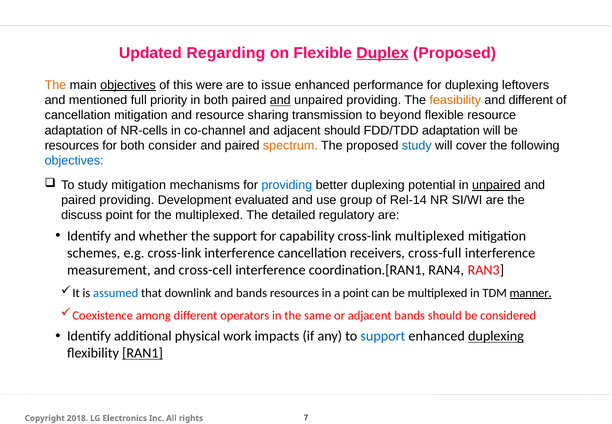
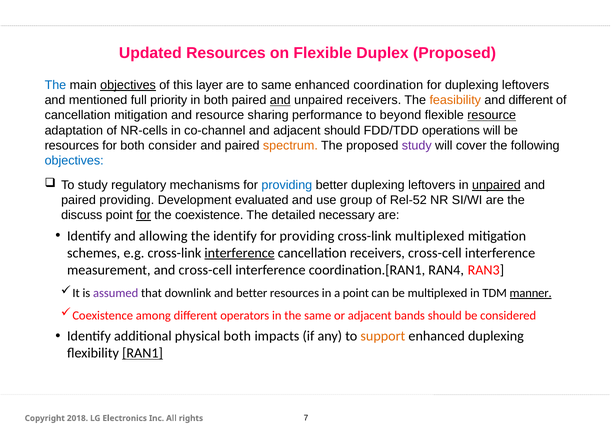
Updated Regarding: Regarding -> Resources
Duplex underline: present -> none
The at (55, 85) colour: orange -> blue
were: were -> layer
to issue: issue -> same
performance: performance -> coordination
unpaired providing: providing -> receivers
transmission: transmission -> performance
resource at (492, 115) underline: none -> present
FDD/TDD adaptation: adaptation -> operations
study at (417, 145) colour: blue -> purple
study mitigation: mitigation -> regulatory
better duplexing potential: potential -> leftovers
Rel-14: Rel-14 -> Rel-52
for at (144, 215) underline: none -> present
the multiplexed: multiplexed -> coexistence
regulatory: regulatory -> necessary
whether: whether -> allowing
the support: support -> identify
capability at (307, 236): capability -> providing
interference at (240, 253) underline: none -> present
receivers cross-full: cross-full -> cross-cell
assumed colour: blue -> purple
and bands: bands -> better
physical work: work -> both
support at (383, 336) colour: blue -> orange
duplexing at (496, 336) underline: present -> none
